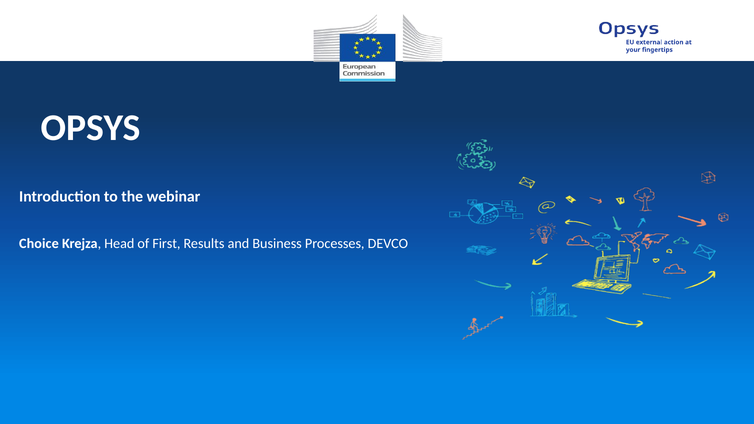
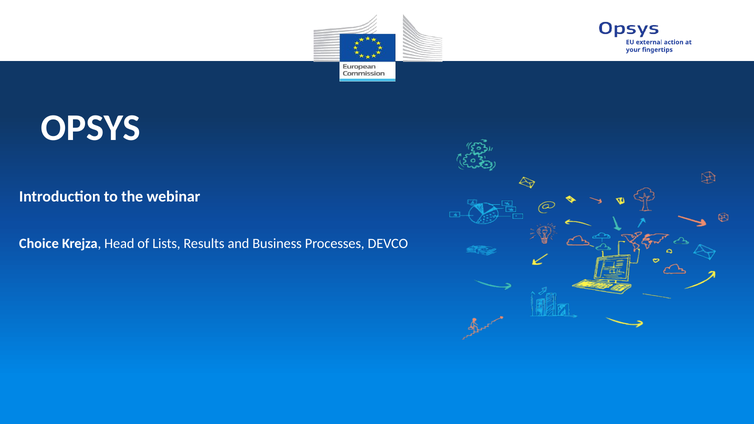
First: First -> Lists
